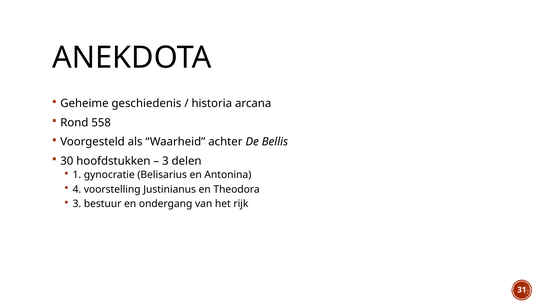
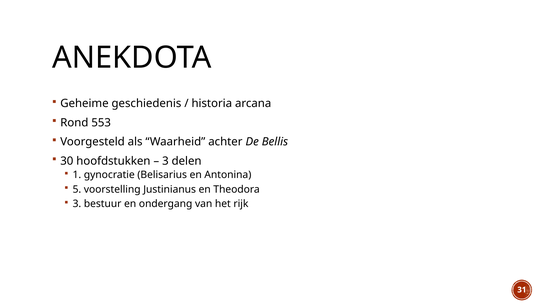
558: 558 -> 553
4: 4 -> 5
